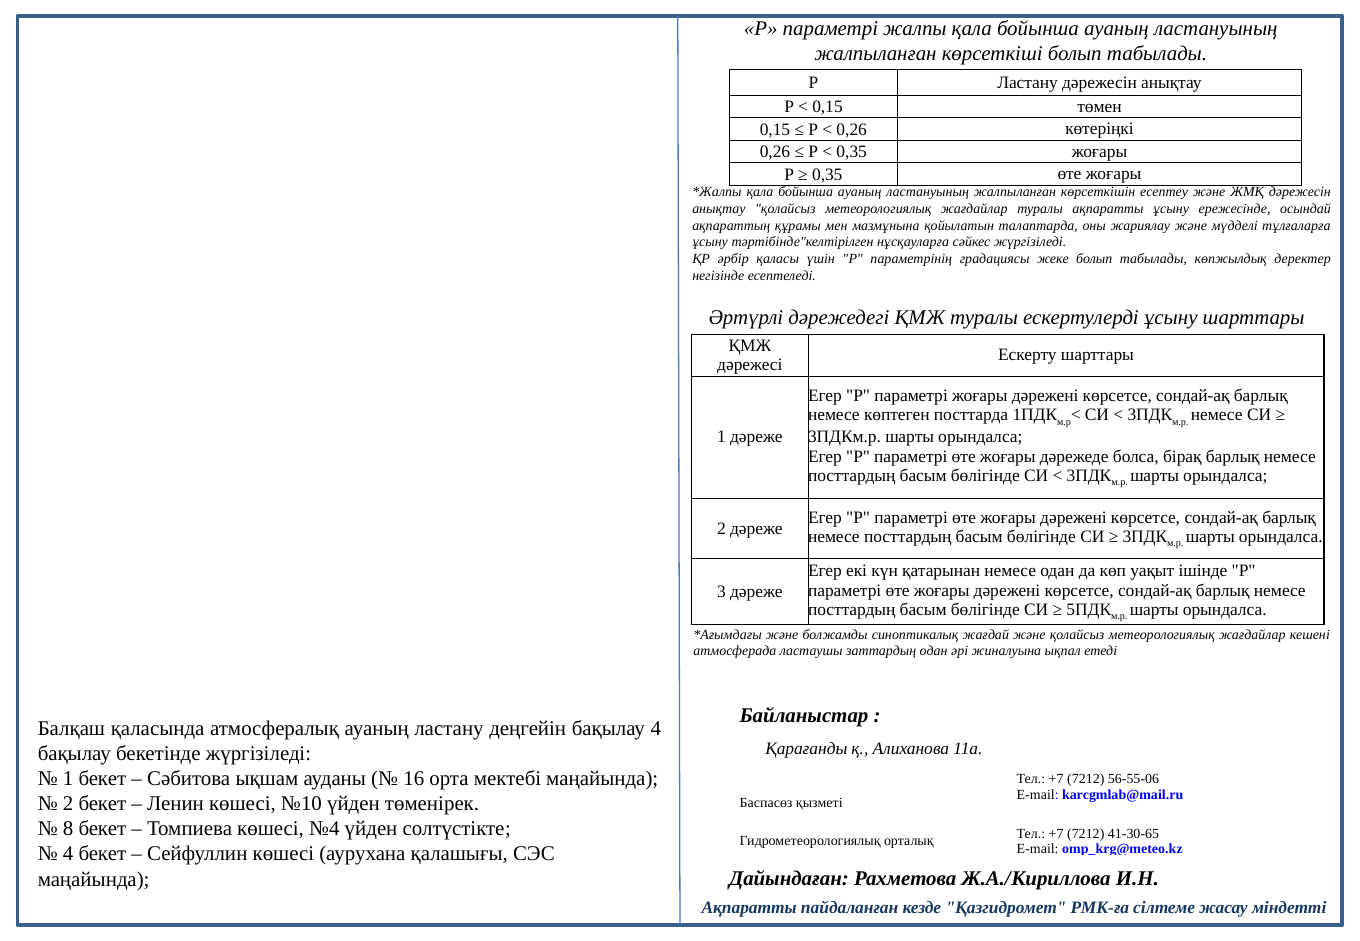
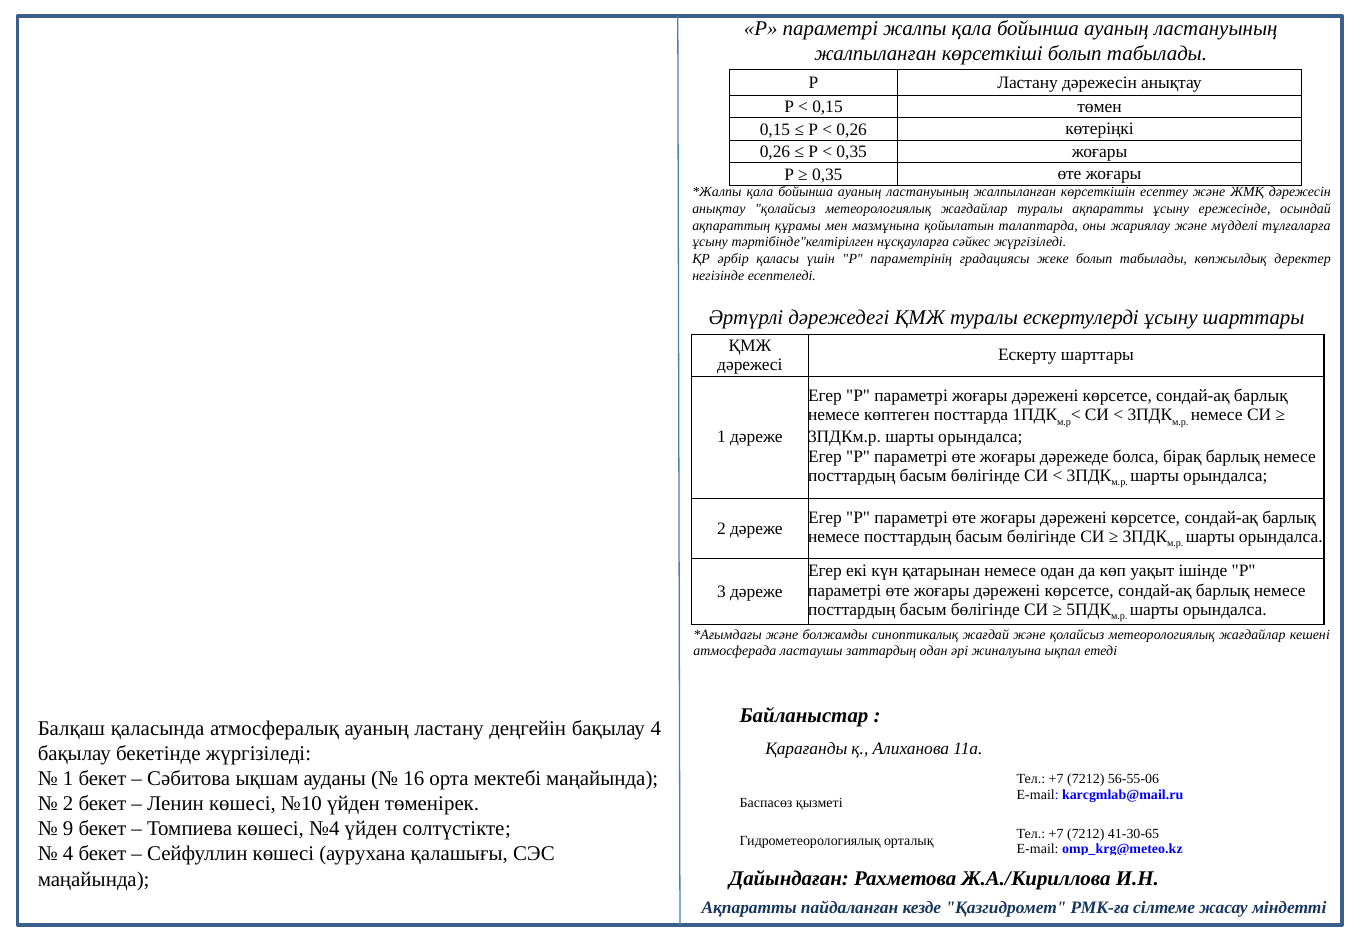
8: 8 -> 9
